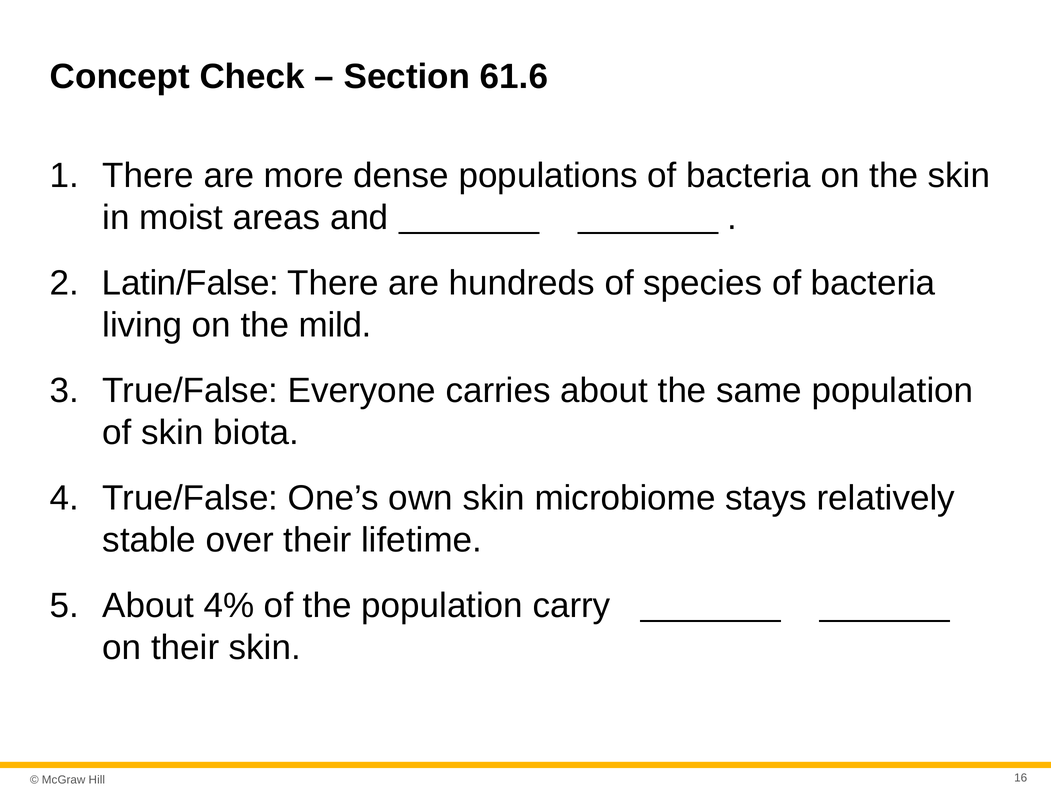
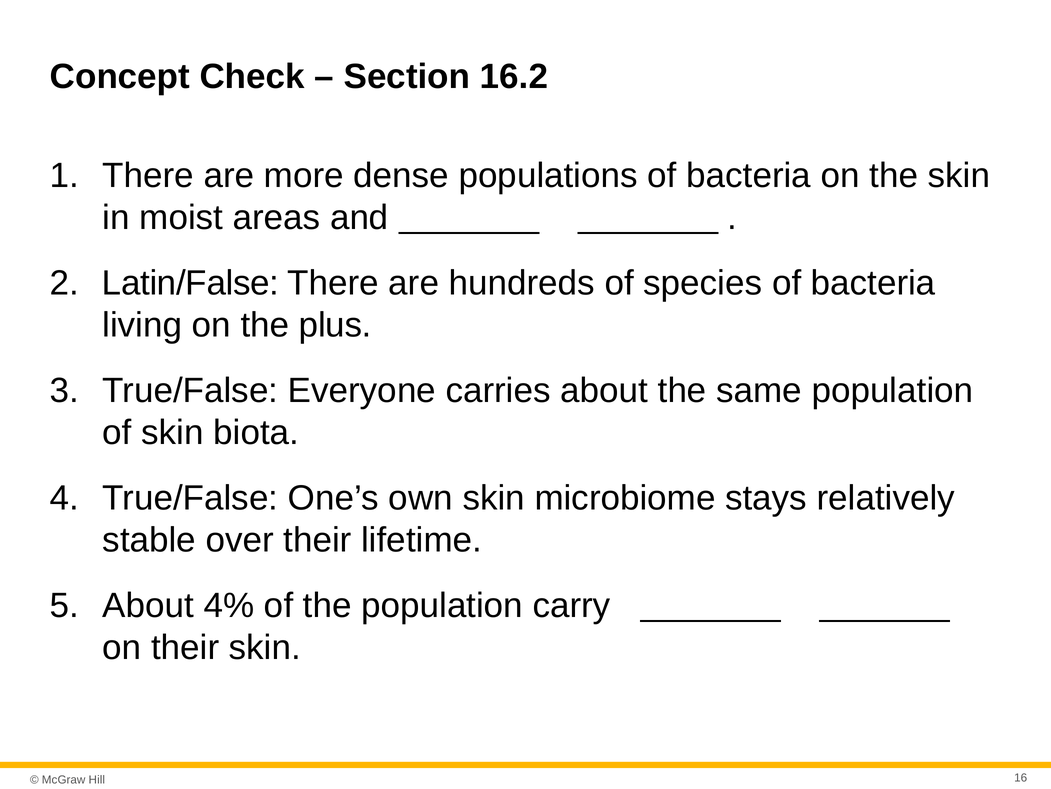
61.6: 61.6 -> 16.2
mild: mild -> plus
